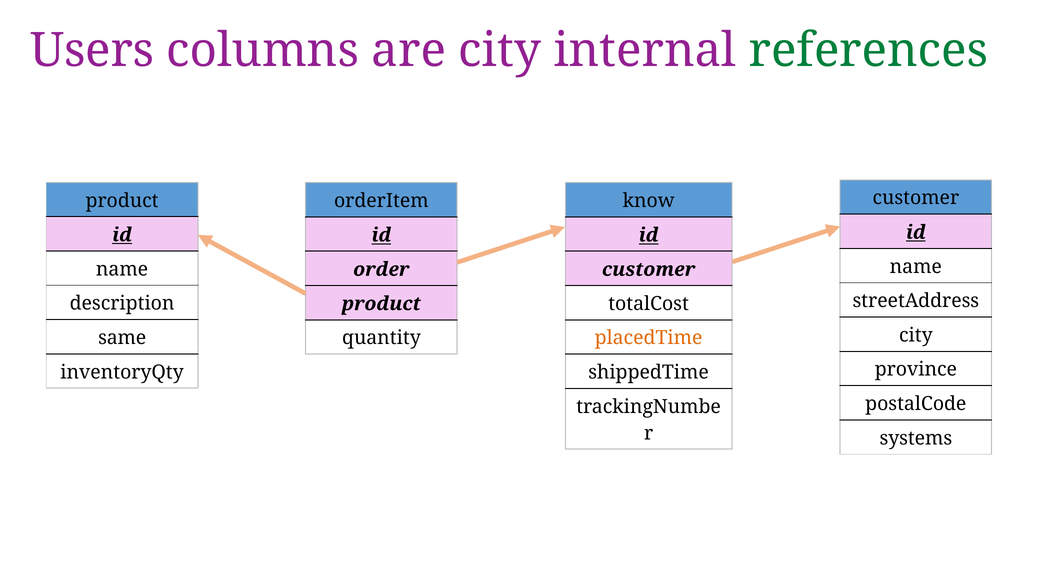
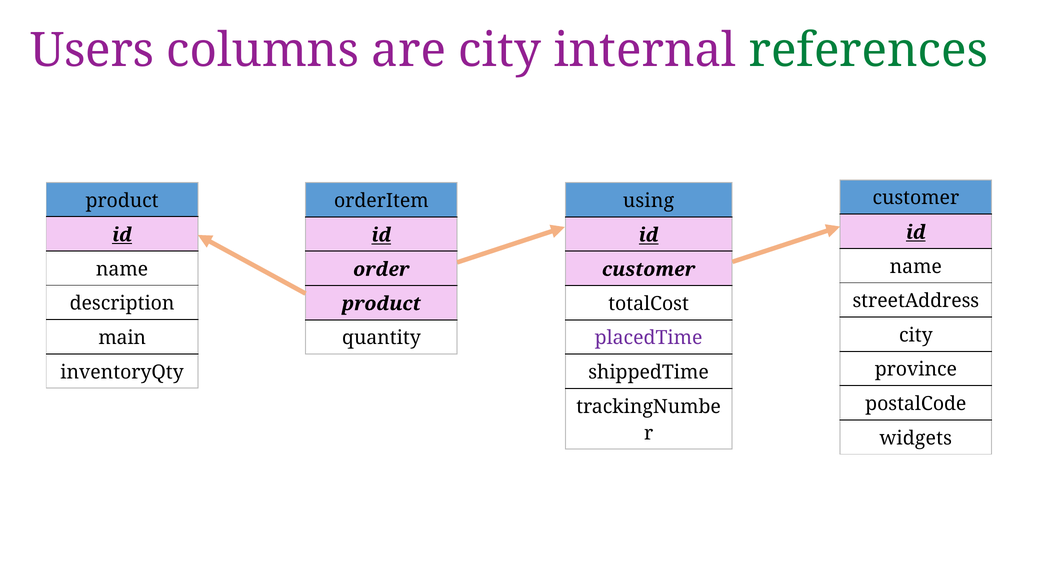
know: know -> using
same: same -> main
placedTime colour: orange -> purple
systems: systems -> widgets
